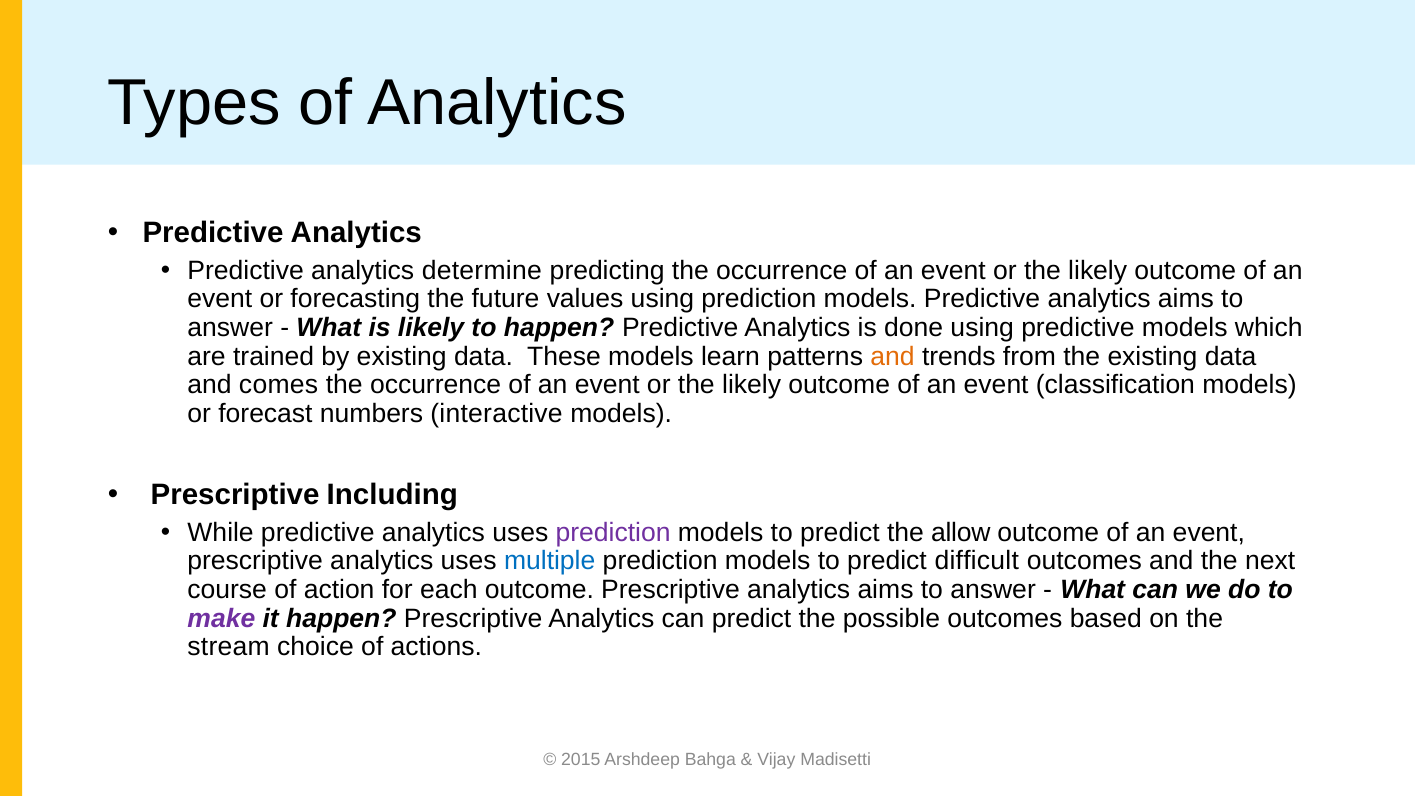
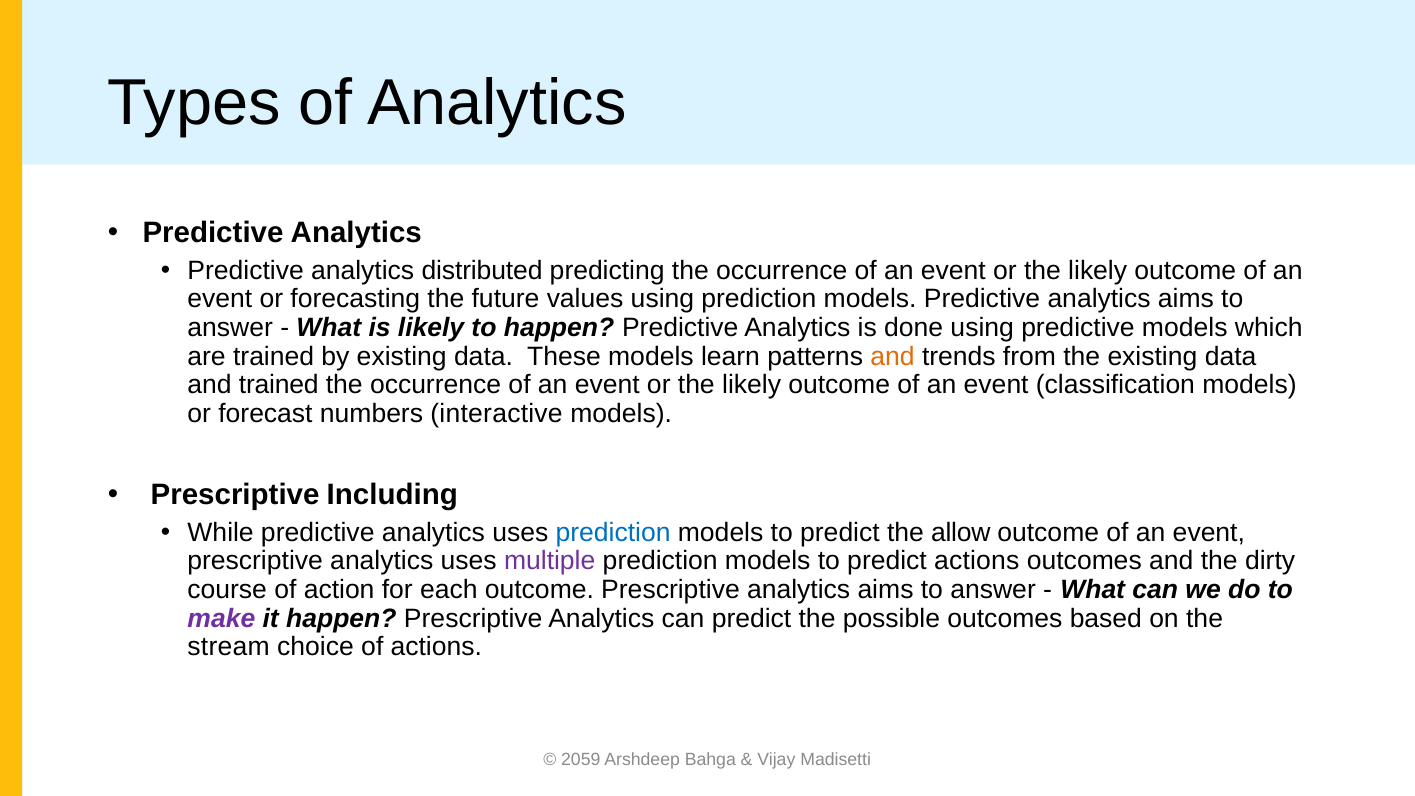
determine: determine -> distributed
and comes: comes -> trained
prediction at (613, 532) colour: purple -> blue
multiple colour: blue -> purple
predict difﬁcult: difﬁcult -> actions
next: next -> dirty
2015: 2015 -> 2059
